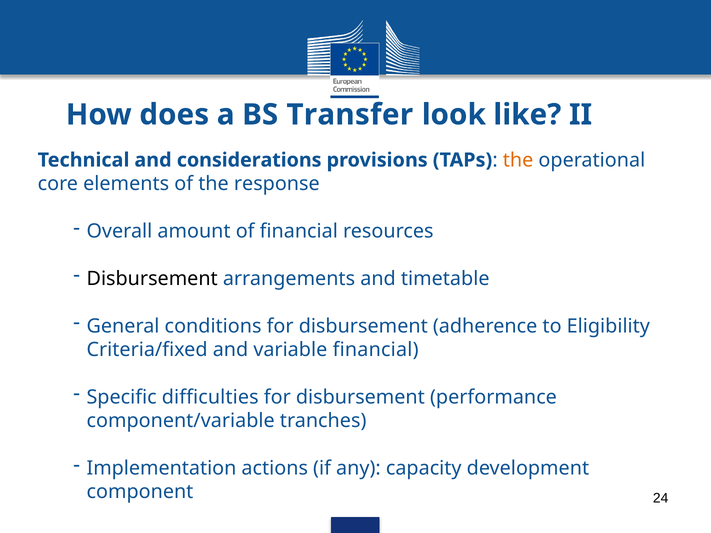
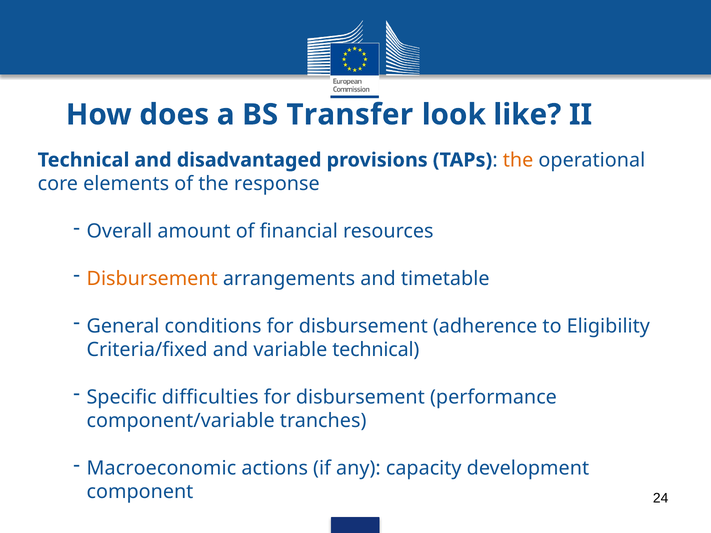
considerations: considerations -> disadvantaged
Disbursement at (152, 279) colour: black -> orange
variable financial: financial -> technical
Implementation: Implementation -> Macroeconomic
